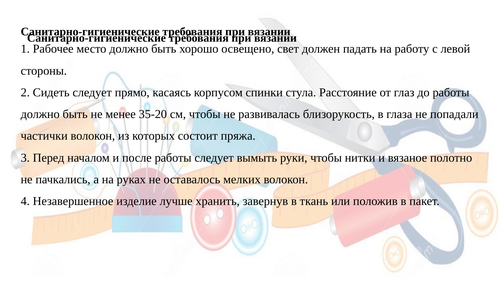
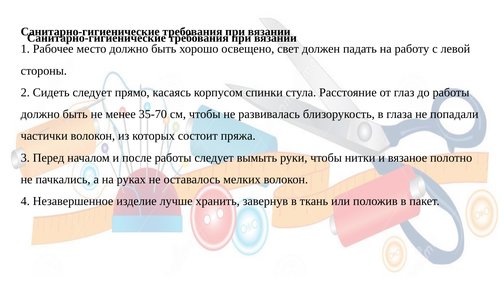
35-20: 35-20 -> 35-70
